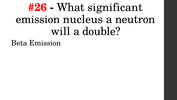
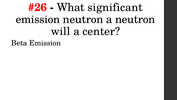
emission nucleus: nucleus -> neutron
double: double -> center
